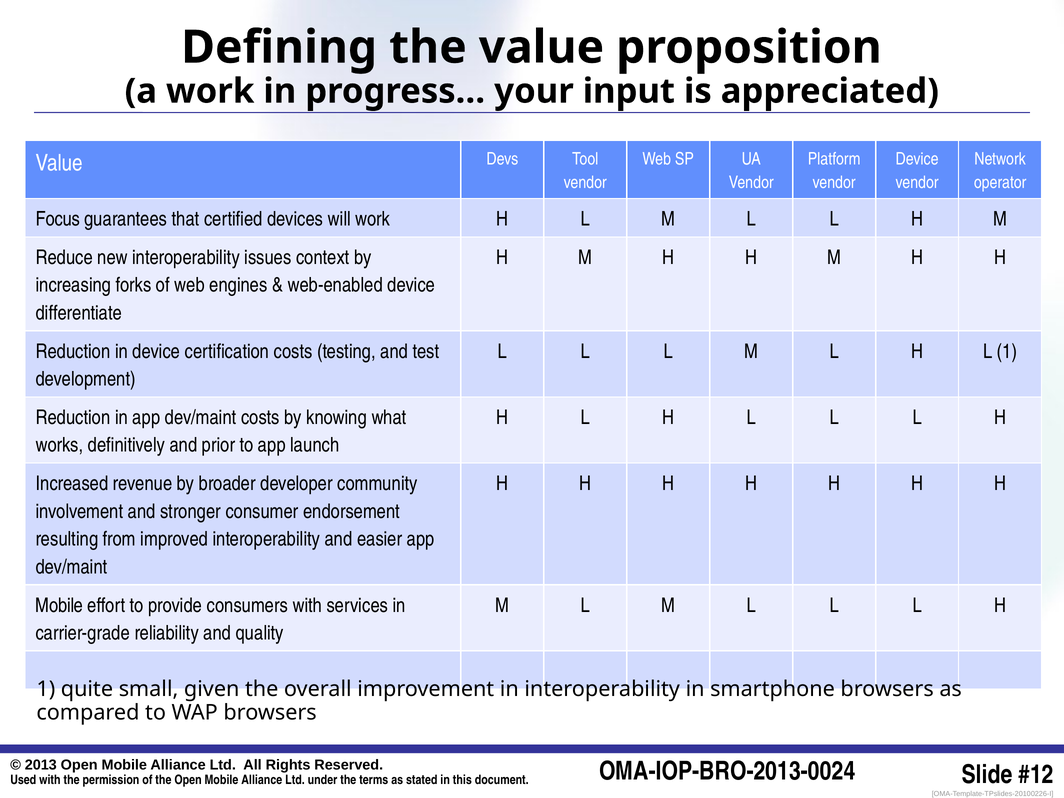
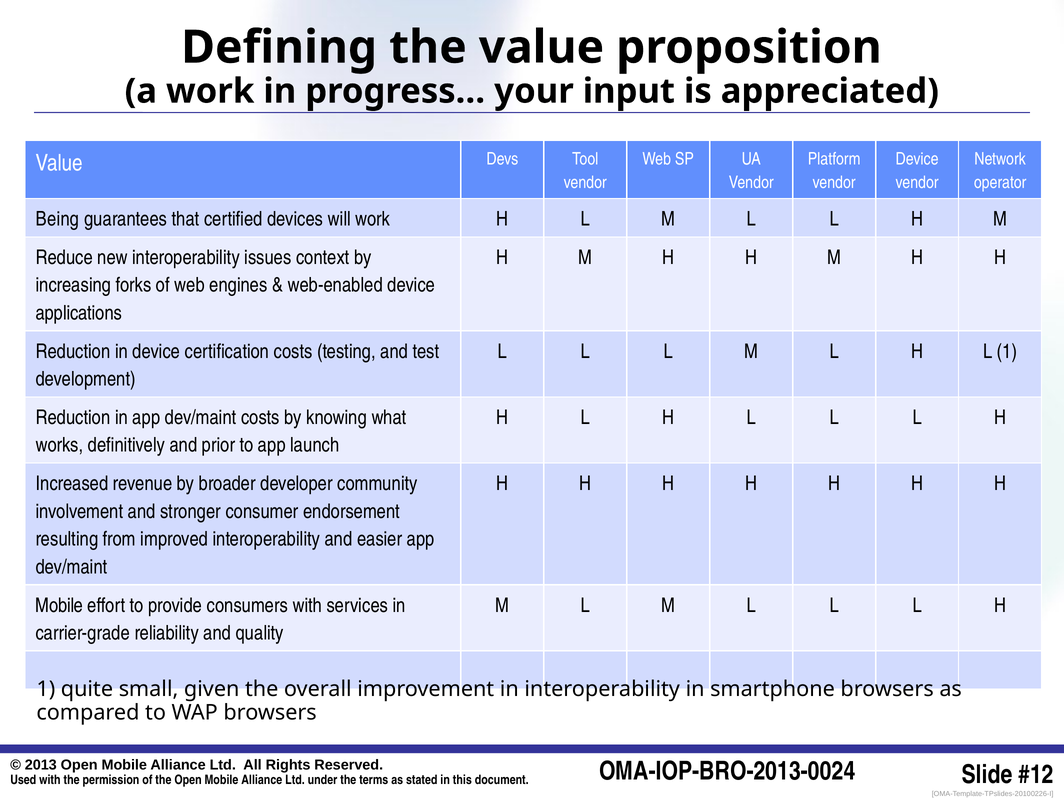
Focus: Focus -> Being
differentiate: differentiate -> applications
